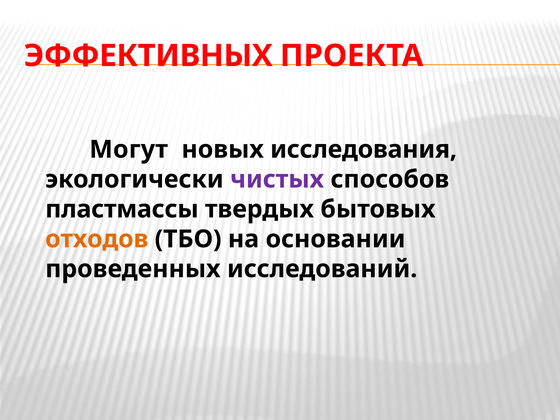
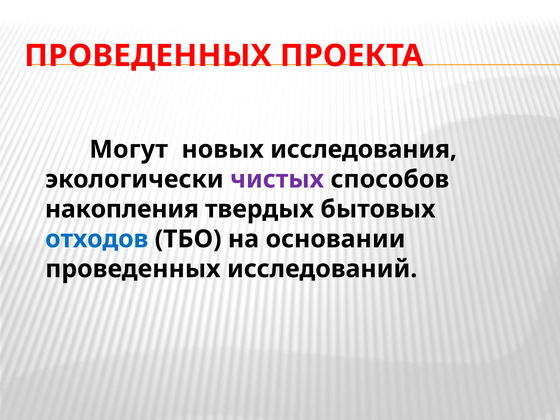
ЭФФЕКТИВНЫХ at (148, 56): ЭФФЕКТИВНЫХ -> ПРОВЕДЕННЫХ
пластмассы: пластмассы -> накопления
отходов colour: orange -> blue
